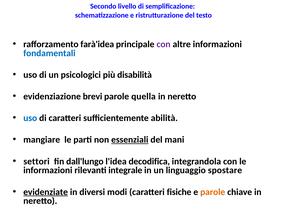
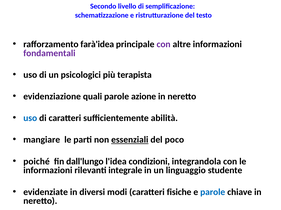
fondamentali colour: blue -> purple
disabilità: disabilità -> terapista
brevi: brevi -> quali
quella: quella -> azione
mani: mani -> poco
settori: settori -> poiché
decodifica: decodifica -> condizioni
spostare: spostare -> studente
evidenziate underline: present -> none
parole at (213, 193) colour: orange -> blue
